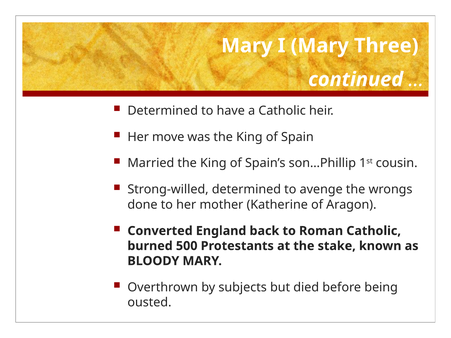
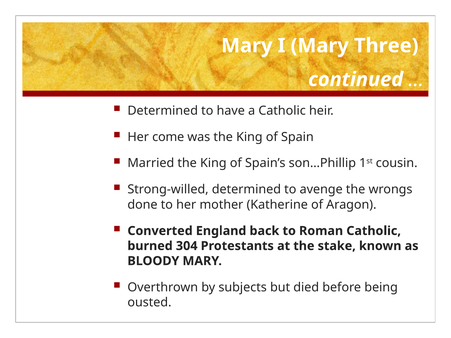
move: move -> come
500: 500 -> 304
